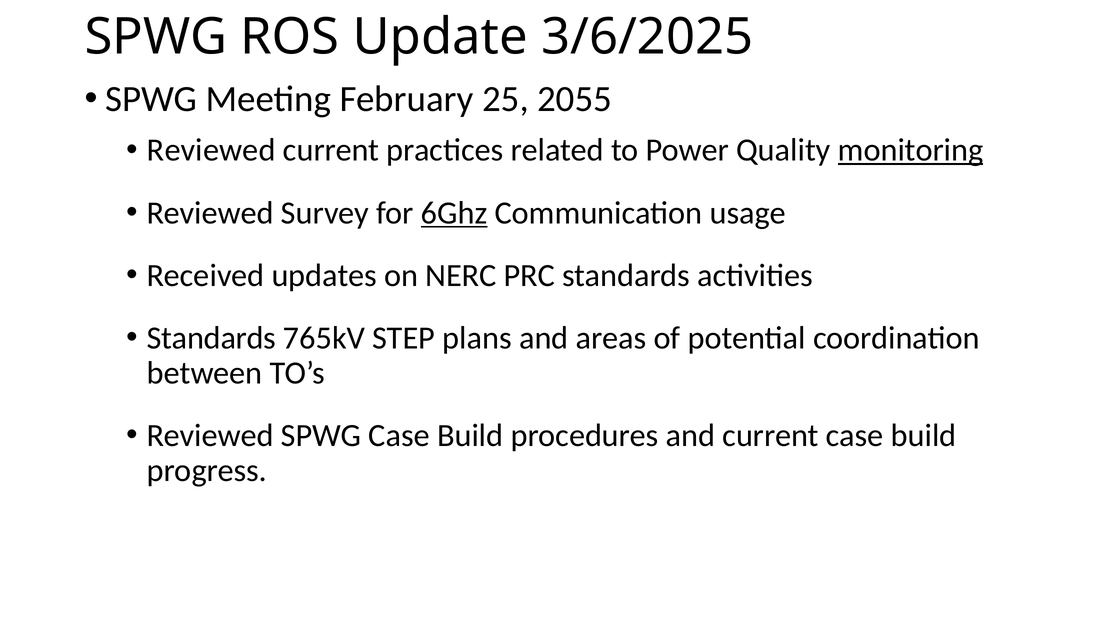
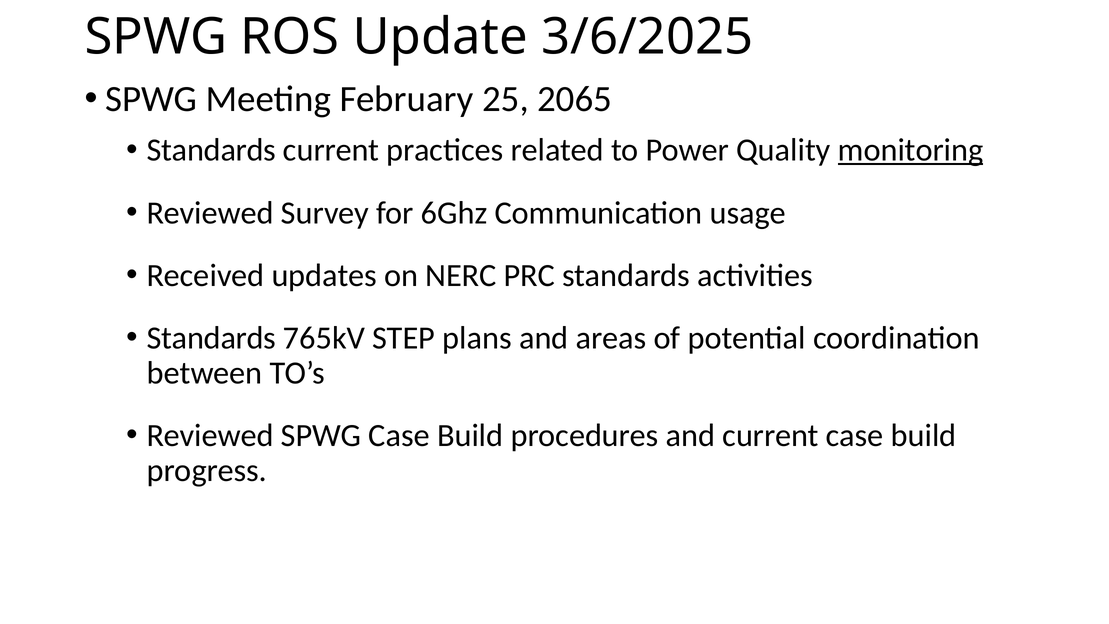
2055: 2055 -> 2065
Reviewed at (211, 150): Reviewed -> Standards
6Ghz underline: present -> none
